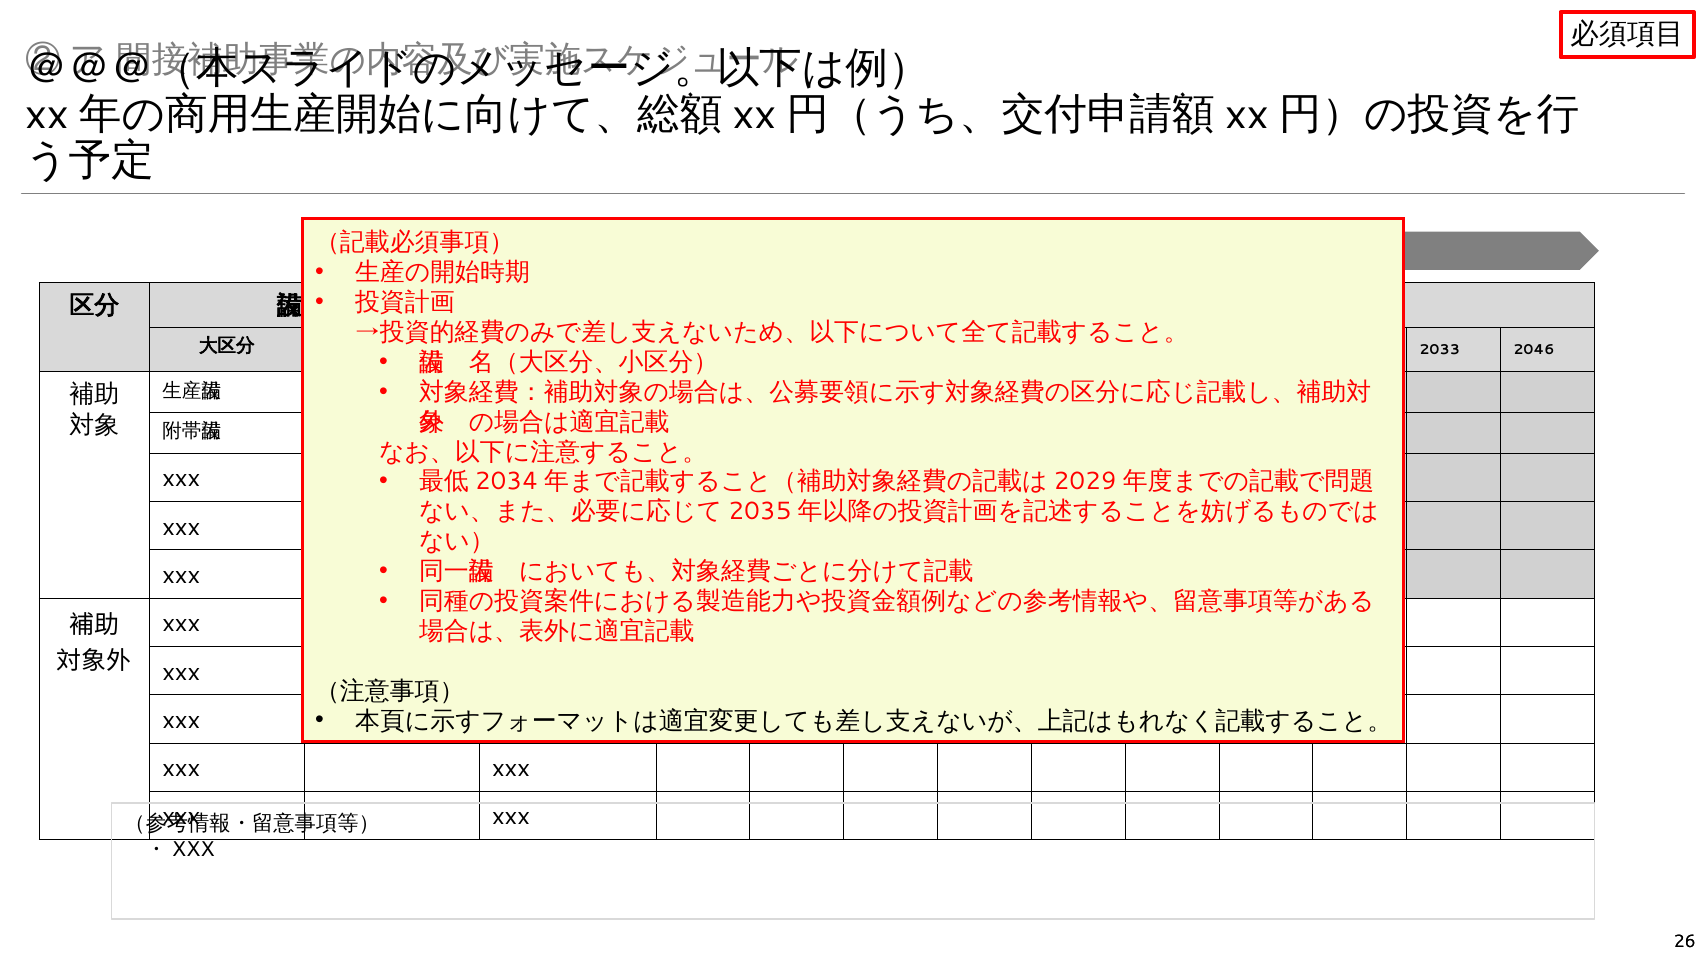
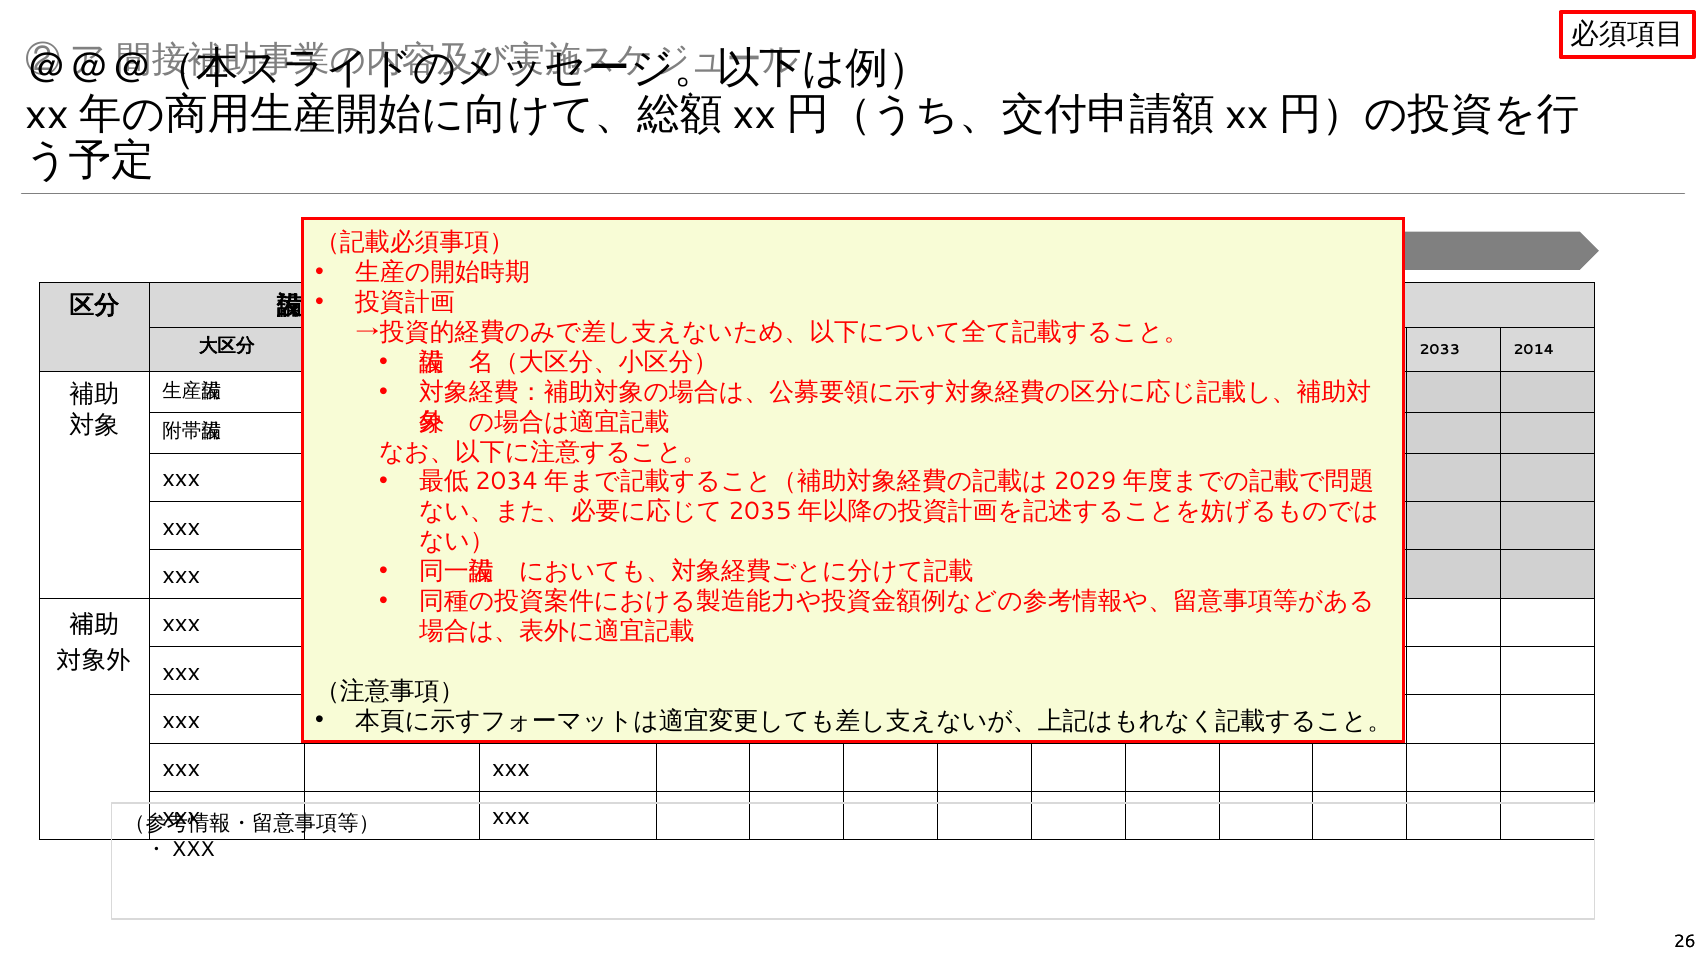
2046: 2046 -> 2014
